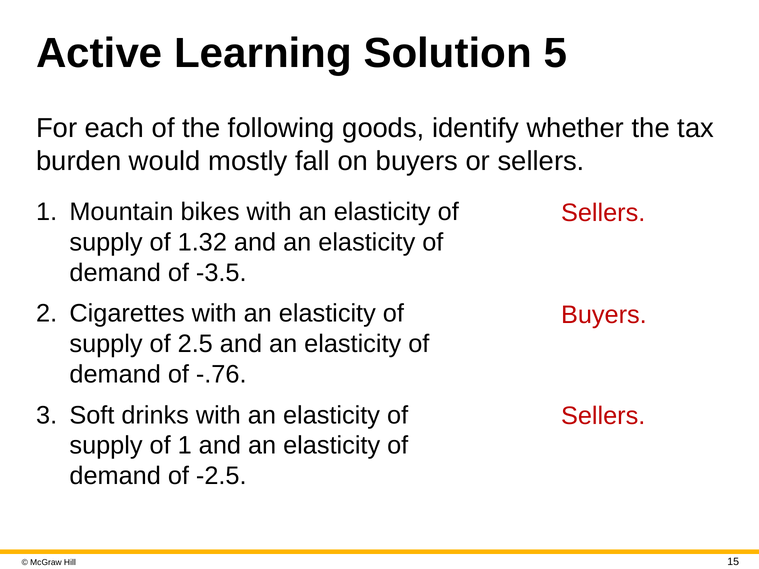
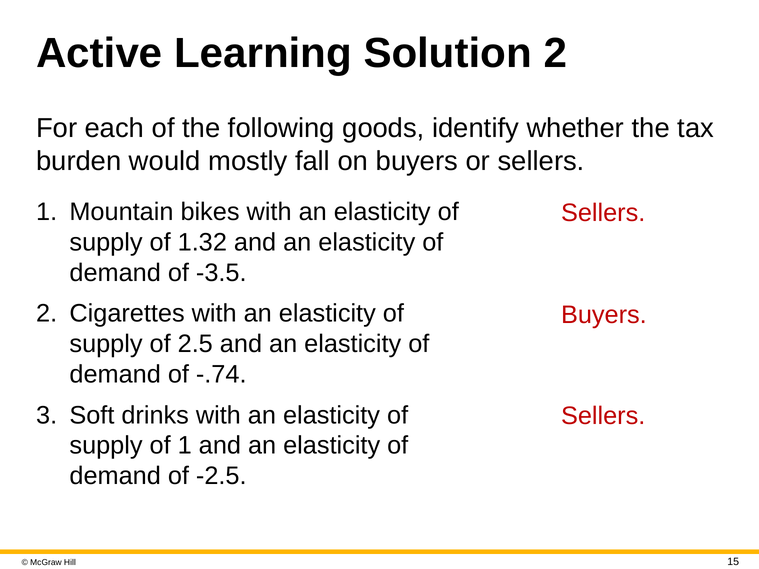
Solution 5: 5 -> 2
-.76: -.76 -> -.74
